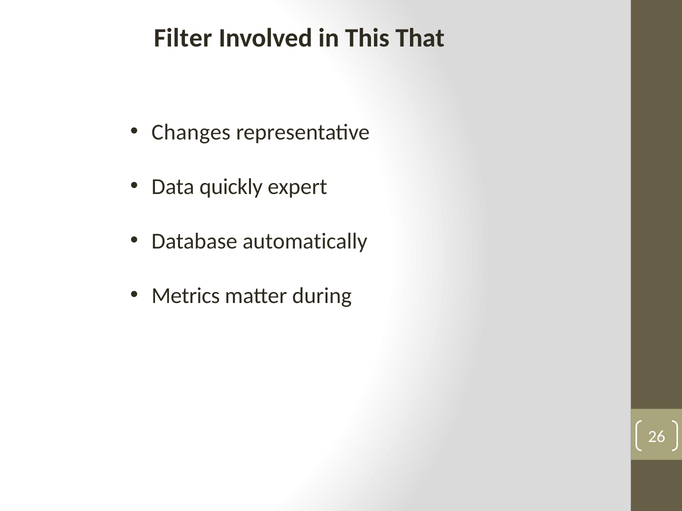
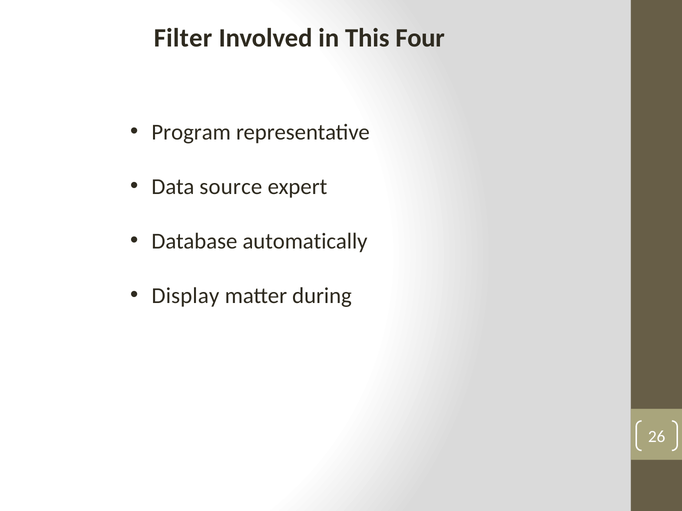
That: That -> Four
Changes: Changes -> Program
quickly: quickly -> source
Metrics: Metrics -> Display
